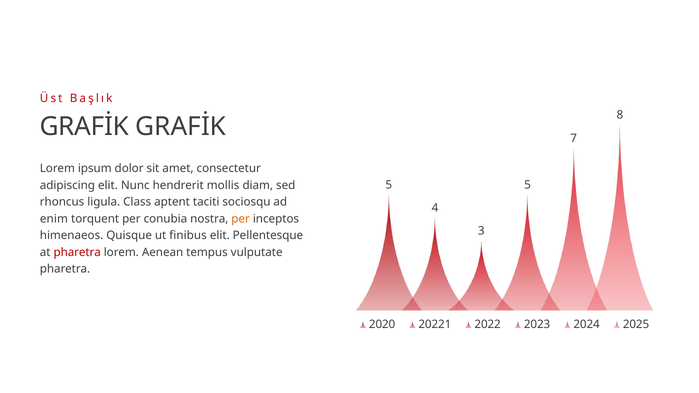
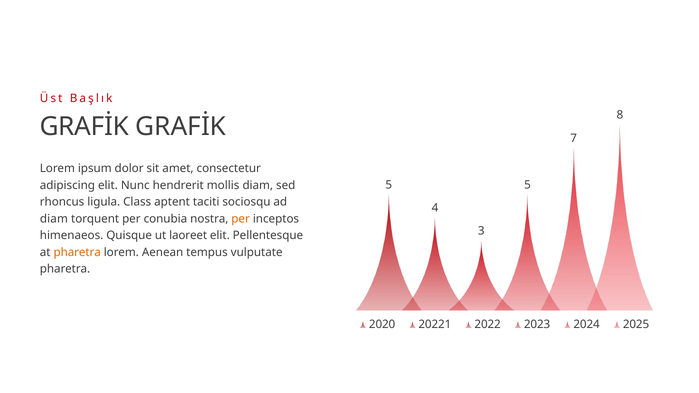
enim at (54, 219): enim -> diam
finibus: finibus -> laoreet
pharetra at (77, 252) colour: red -> orange
